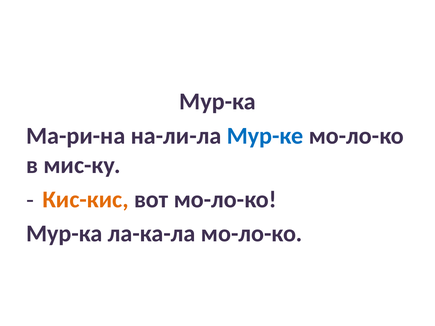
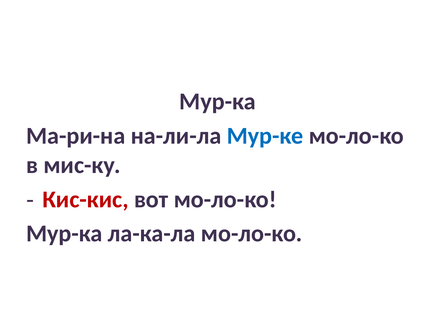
Кис-кис colour: orange -> red
